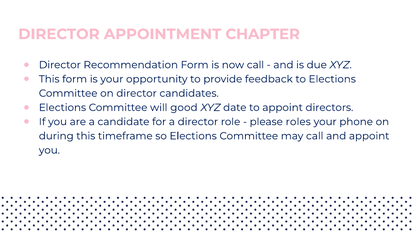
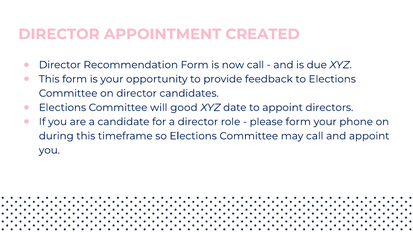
CHAPTER: CHAPTER -> CREATED
please roles: roles -> form
